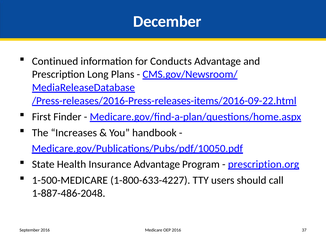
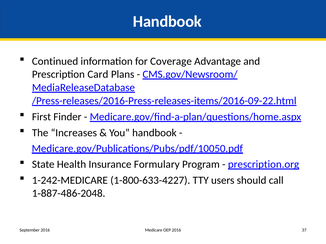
December at (167, 21): December -> Handbook
Conducts: Conducts -> Coverage
Long: Long -> Card
Insurance Advantage: Advantage -> Formulary
1-500-MEDICARE: 1-500-MEDICARE -> 1-242-MEDICARE
